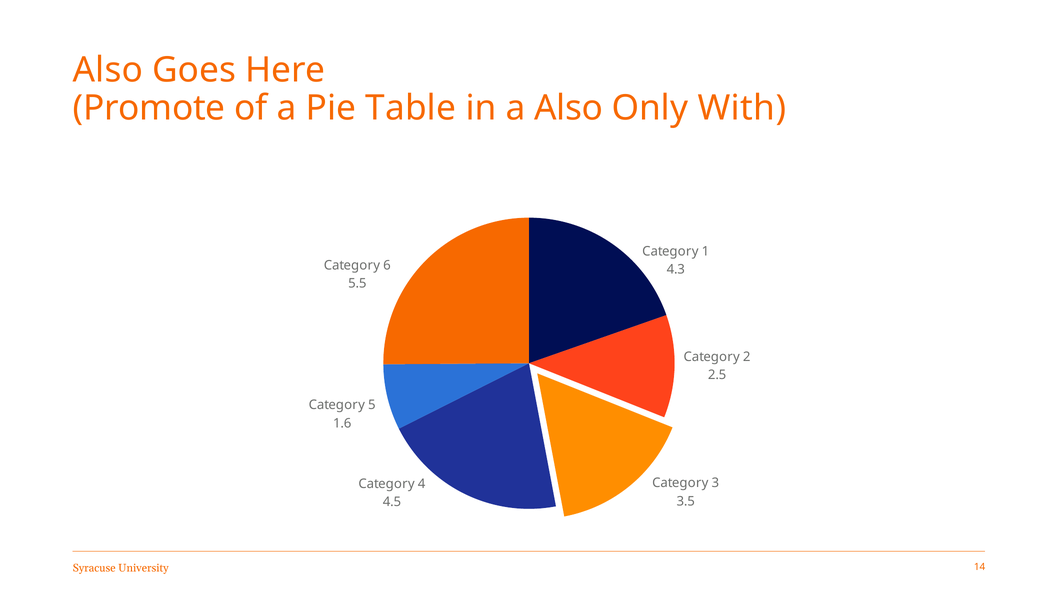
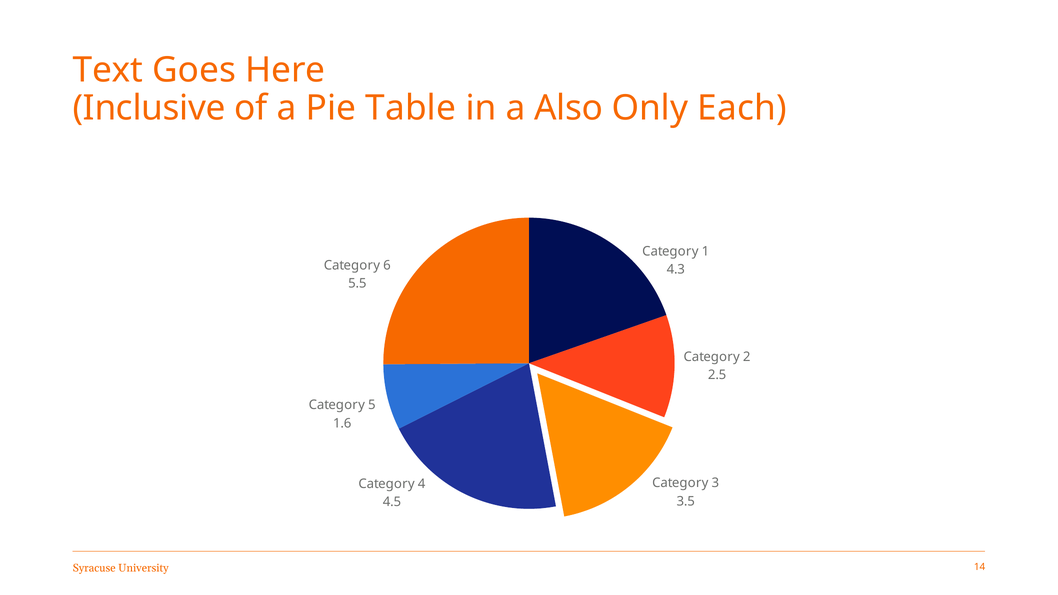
Also at (108, 70): Also -> Text
Promote: Promote -> Inclusive
With: With -> Each
